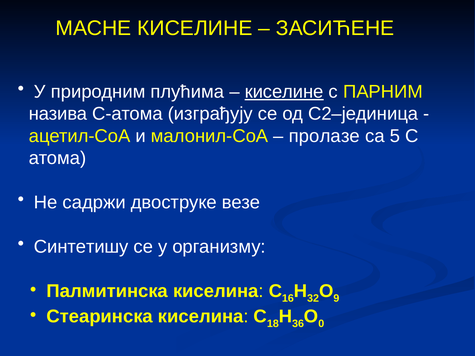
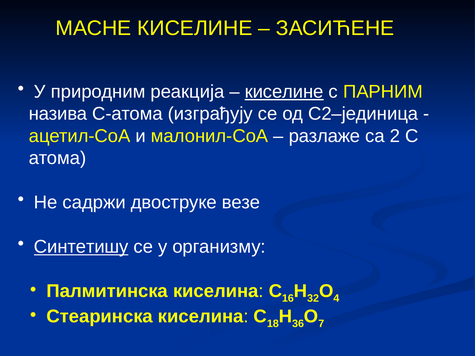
плућима: плућима -> реакција
пролазе: пролазе -> разлаже
5: 5 -> 2
Синтетишу underline: none -> present
9: 9 -> 4
0: 0 -> 7
